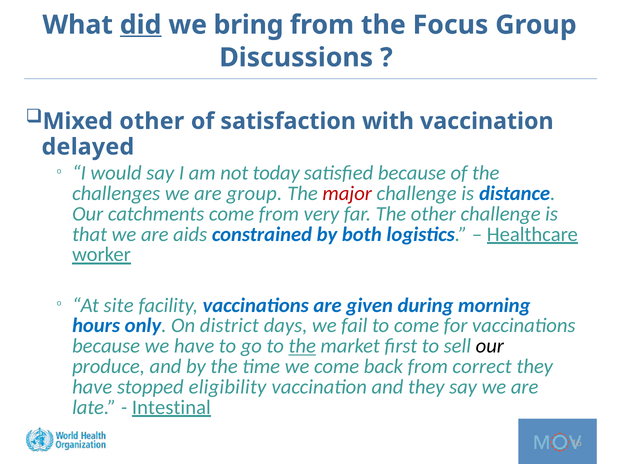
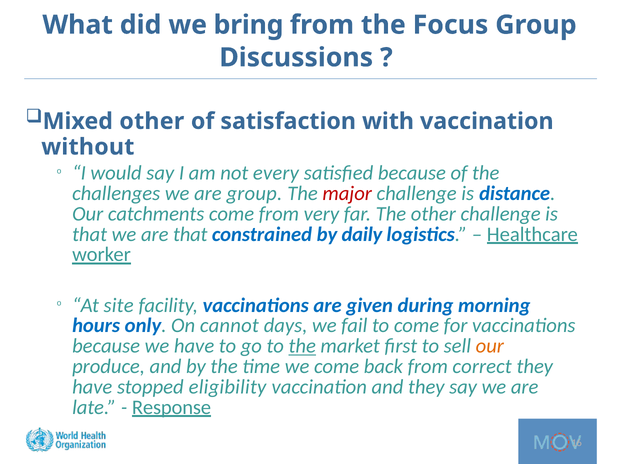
did underline: present -> none
delayed: delayed -> without
today: today -> every
are aids: aids -> that
both: both -> daily
district: district -> cannot
our at (490, 346) colour: black -> orange
Intestinal: Intestinal -> Response
